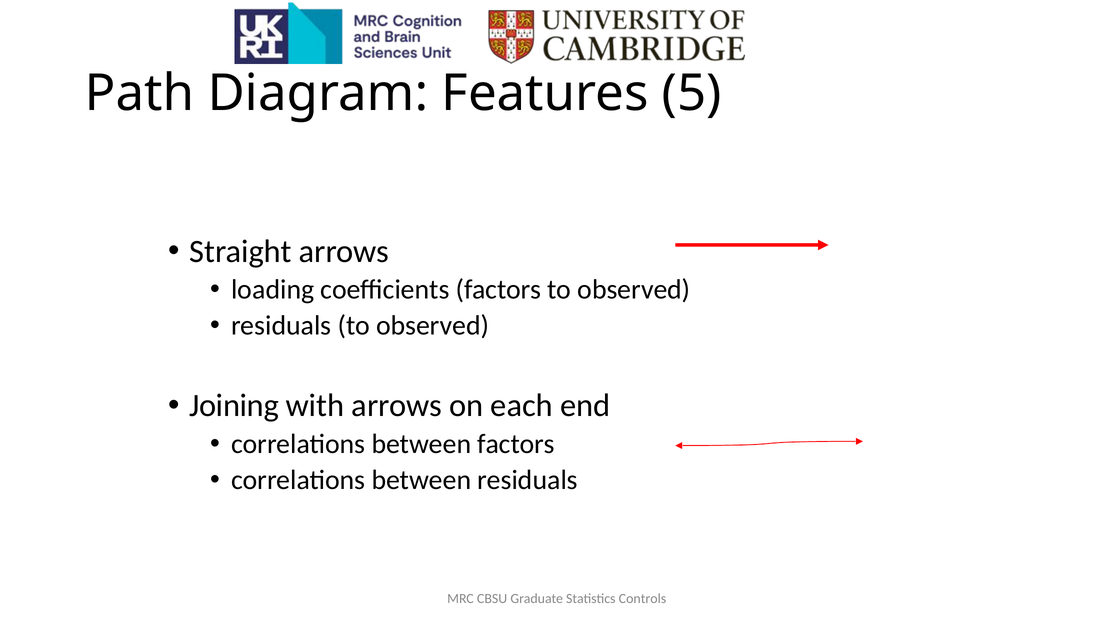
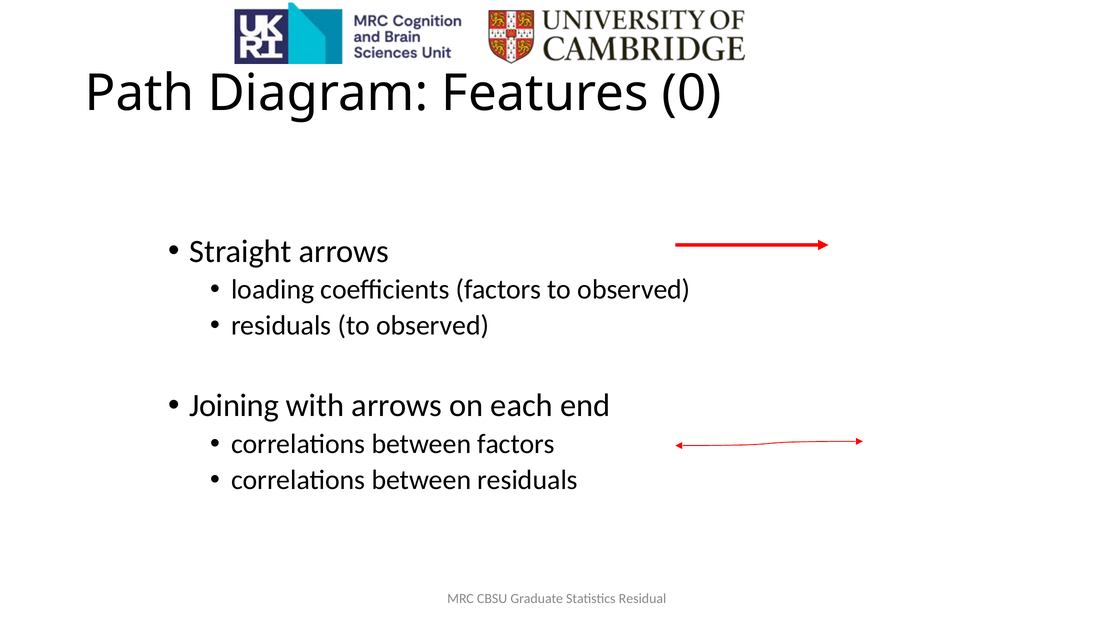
5: 5 -> 0
Controls: Controls -> Residual
